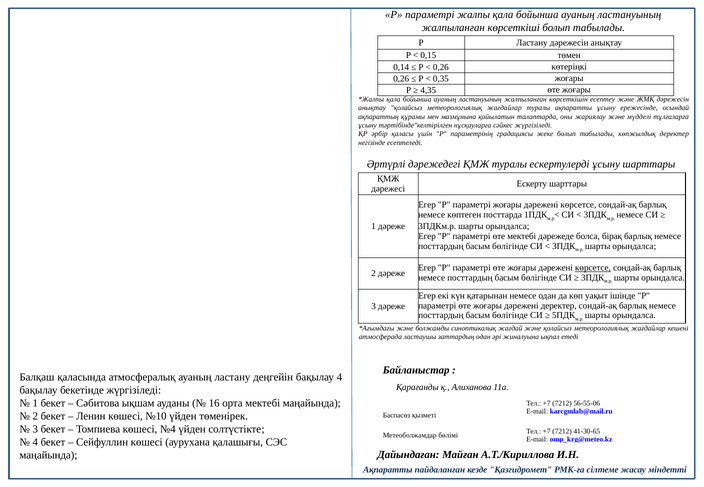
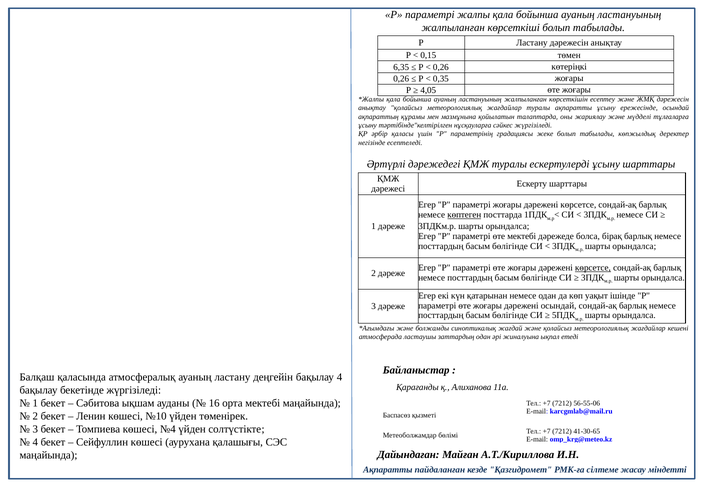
0,14: 0,14 -> 6,35
4,35: 4,35 -> 4,05
көптеген underline: none -> present
дәрежені деректер: деректер -> осындай
